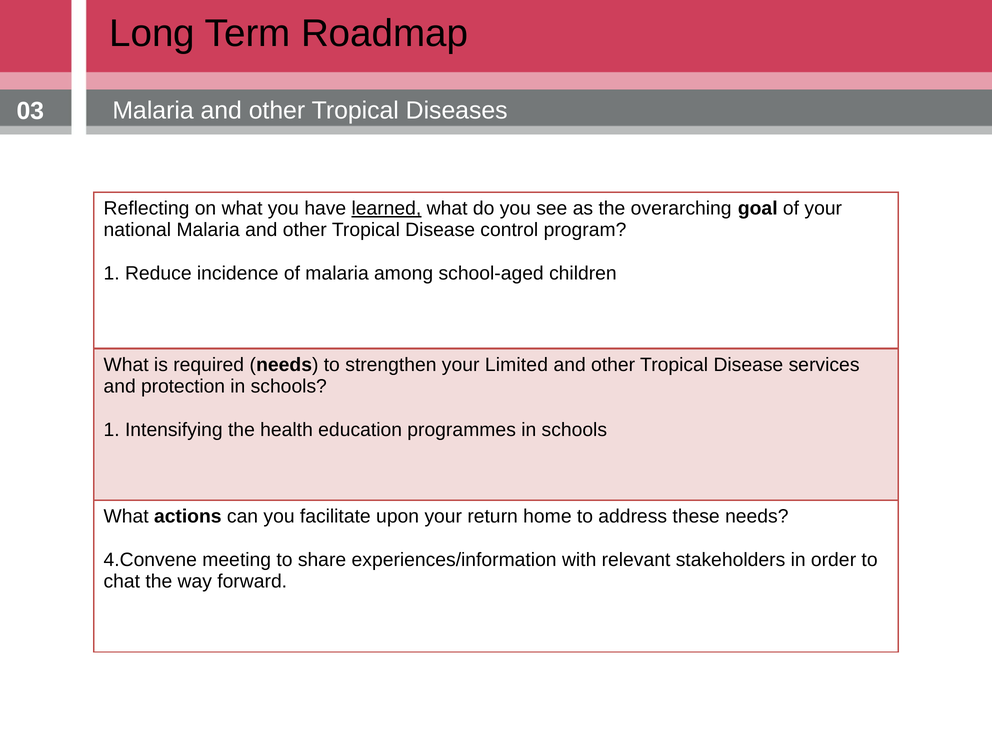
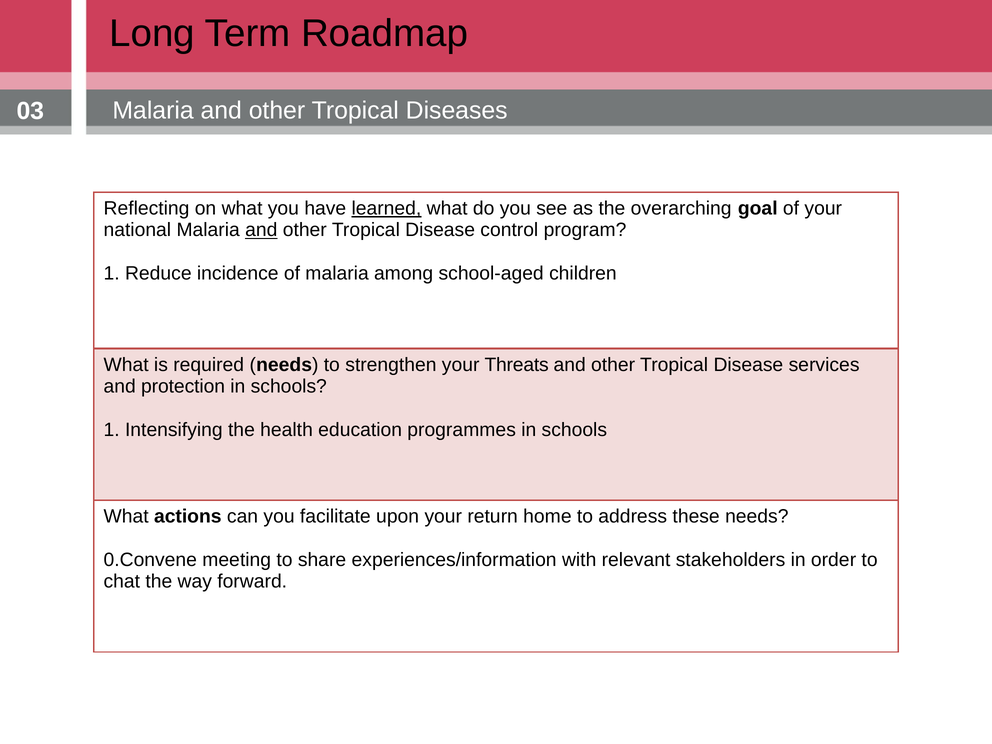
and at (261, 230) underline: none -> present
Limited: Limited -> Threats
4.Convene: 4.Convene -> 0.Convene
